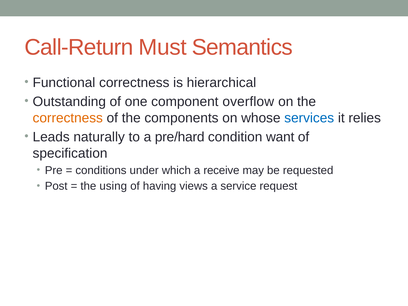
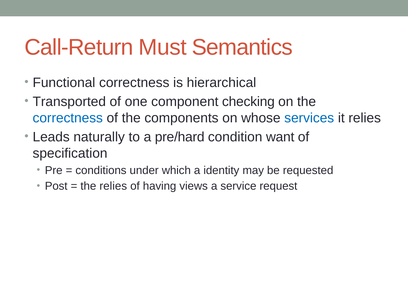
Outstanding: Outstanding -> Transported
overflow: overflow -> checking
correctness at (68, 118) colour: orange -> blue
receive: receive -> identity
the using: using -> relies
